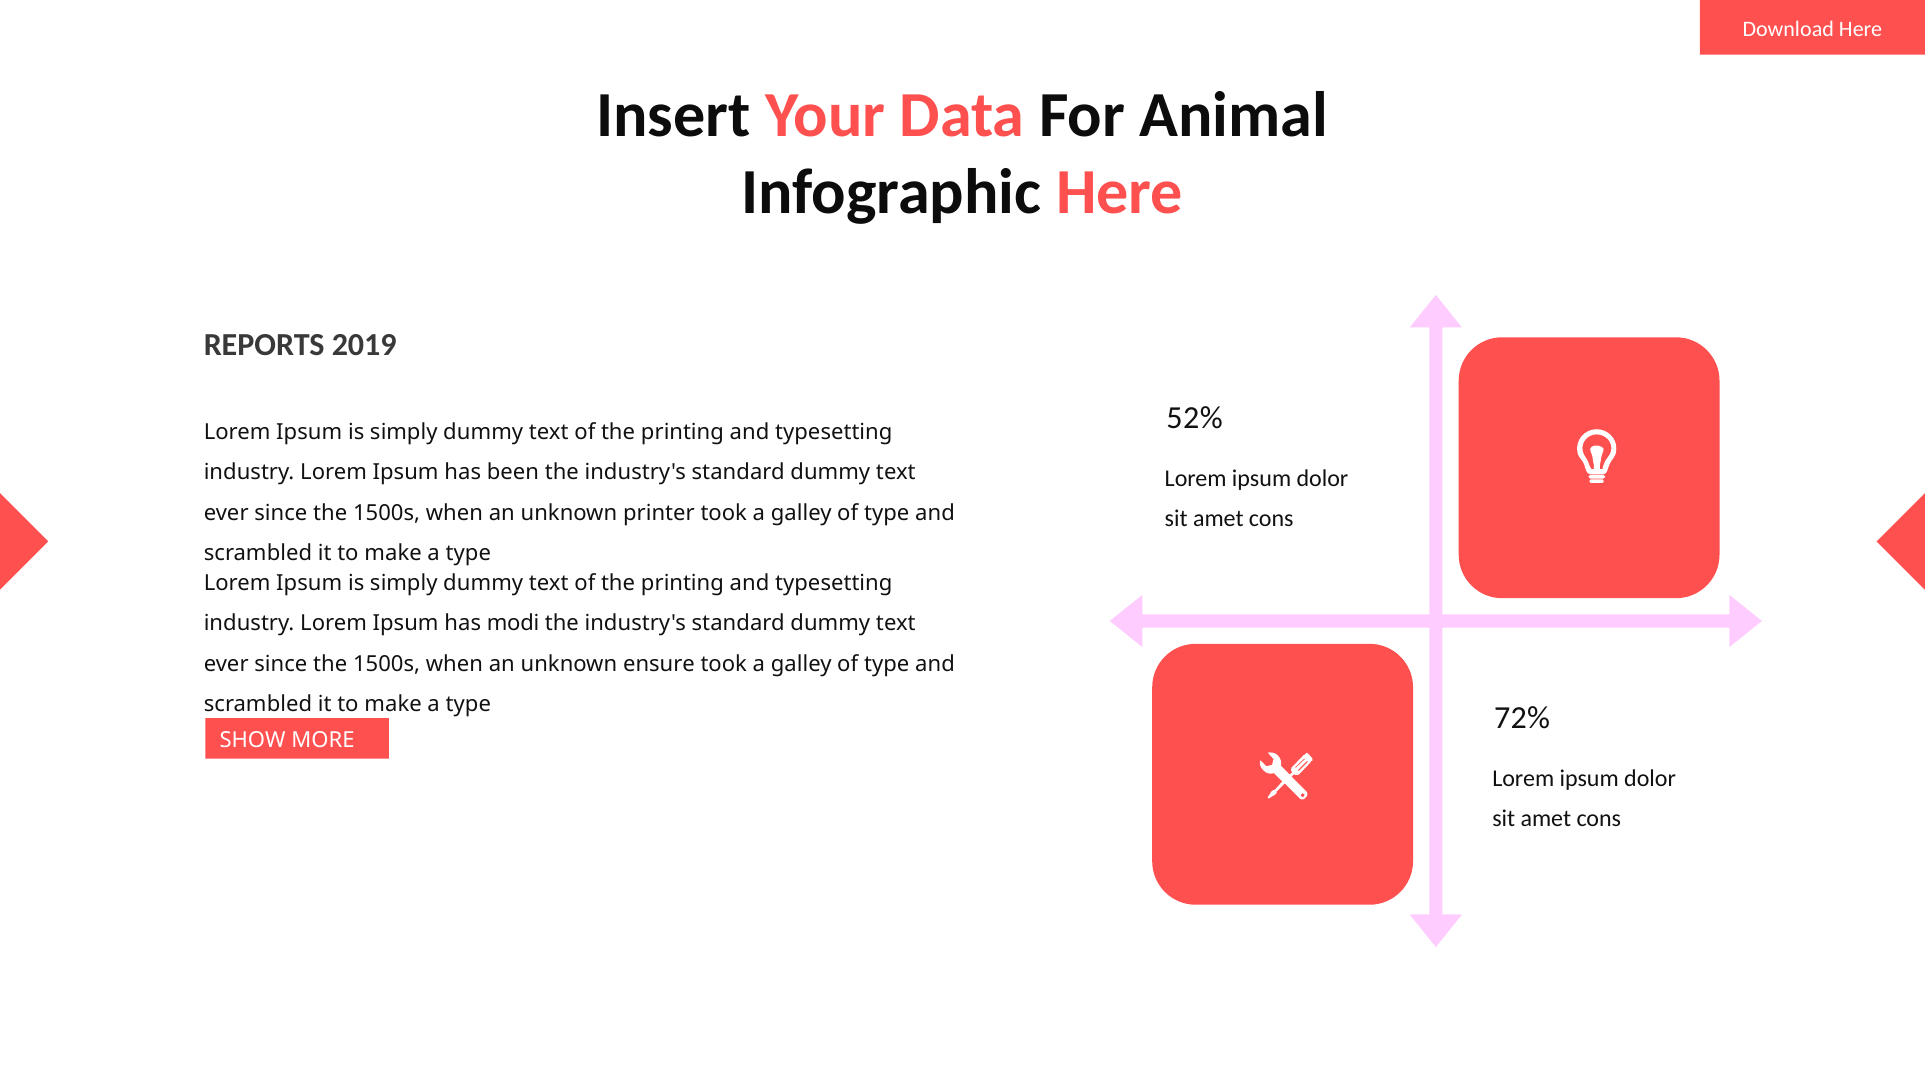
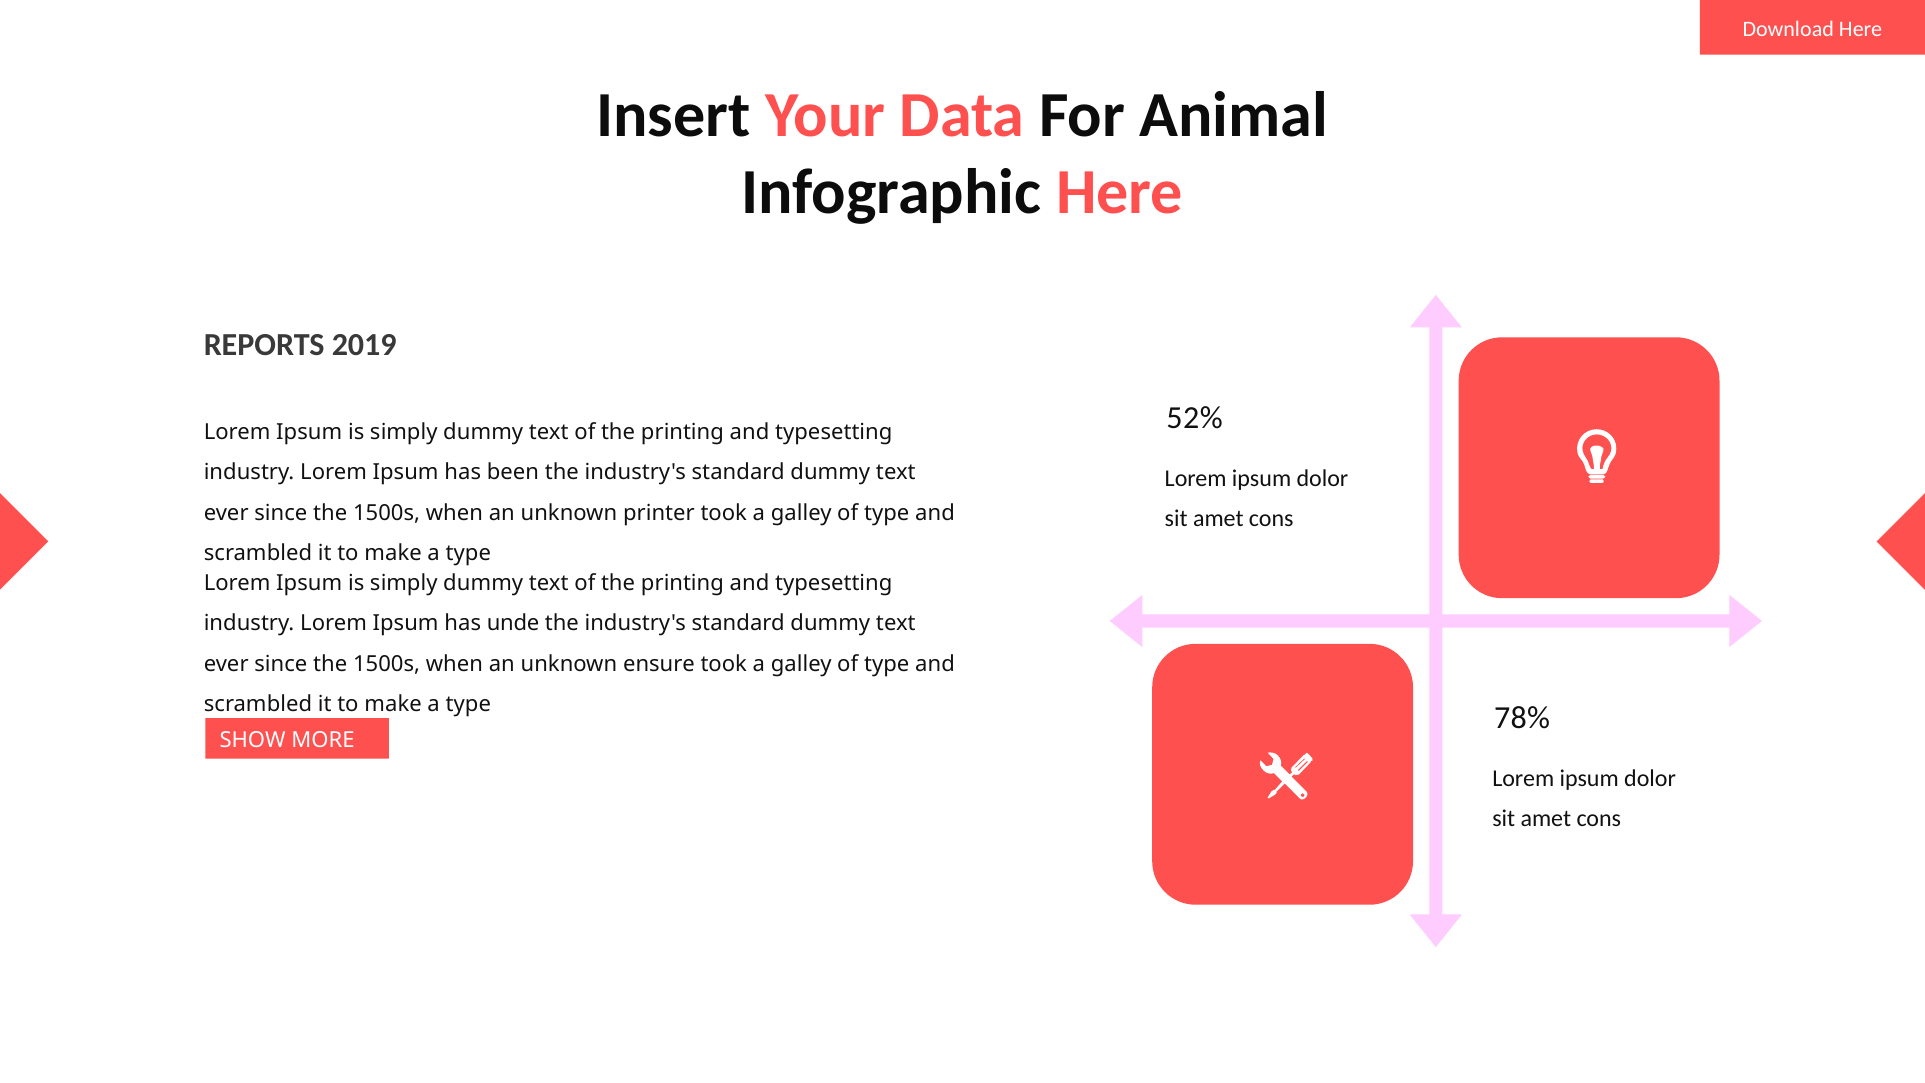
modi: modi -> unde
72%: 72% -> 78%
